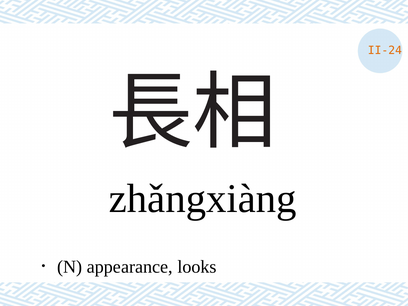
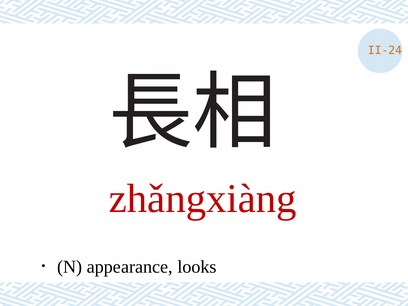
zhǎngxiàng colour: black -> red
